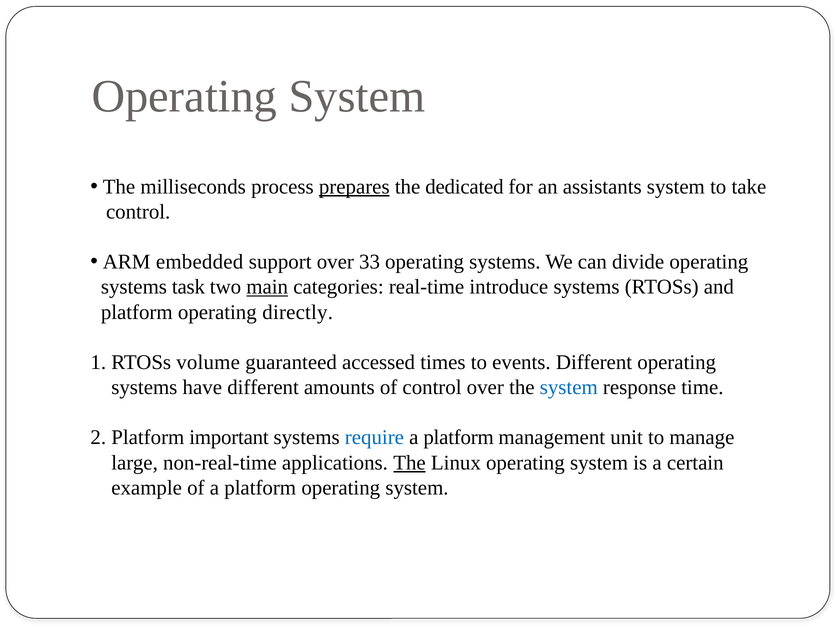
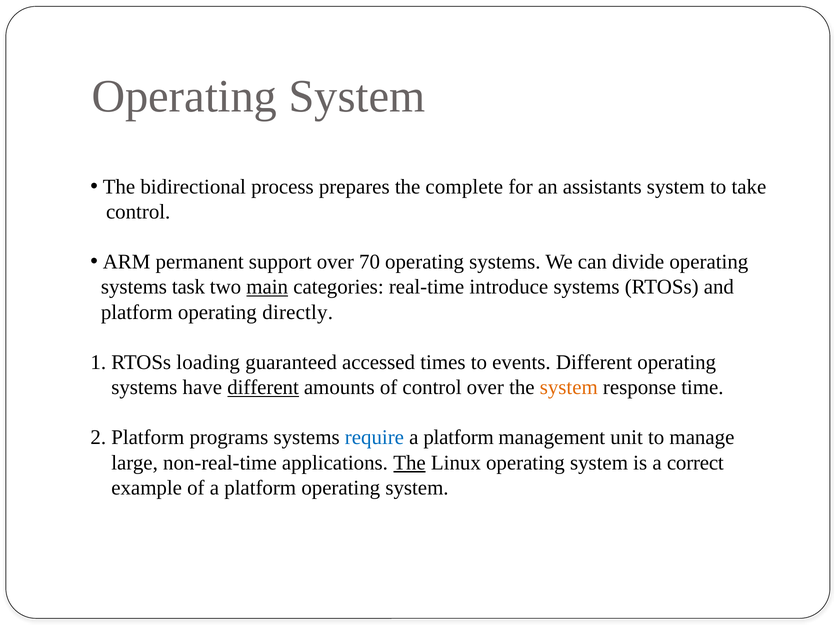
milliseconds: milliseconds -> bidirectional
prepares underline: present -> none
dedicated: dedicated -> complete
embedded: embedded -> permanent
33: 33 -> 70
volume: volume -> loading
different at (263, 387) underline: none -> present
system at (569, 387) colour: blue -> orange
important: important -> programs
certain: certain -> correct
